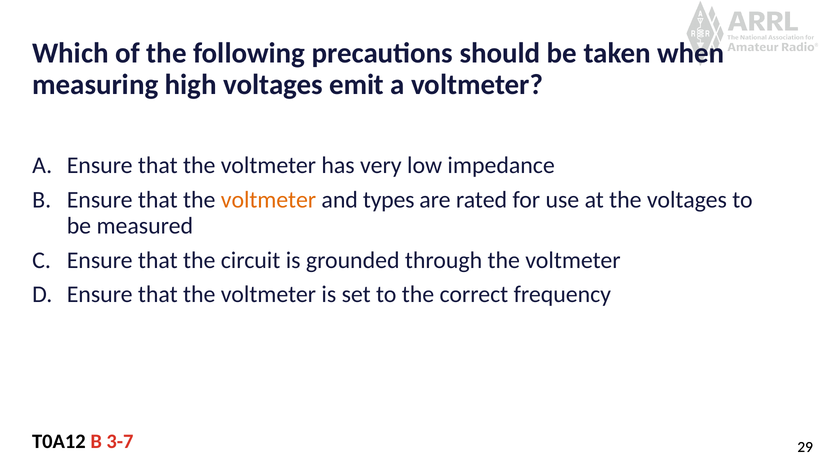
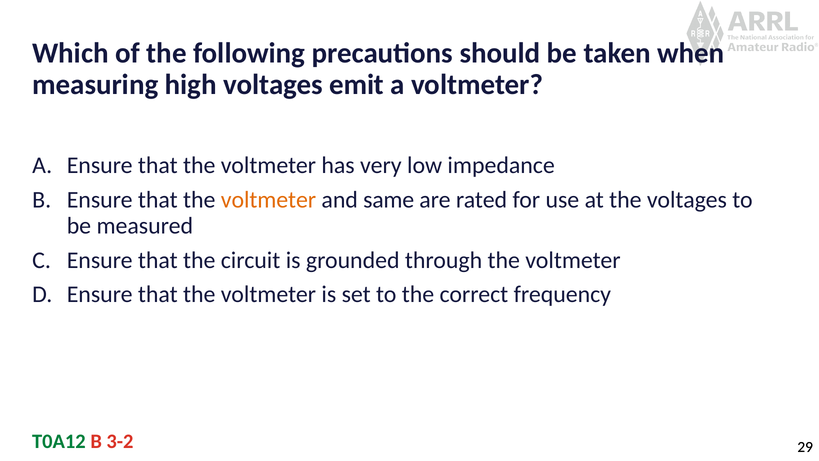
types: types -> same
T0A12 colour: black -> green
3-7: 3-7 -> 3-2
